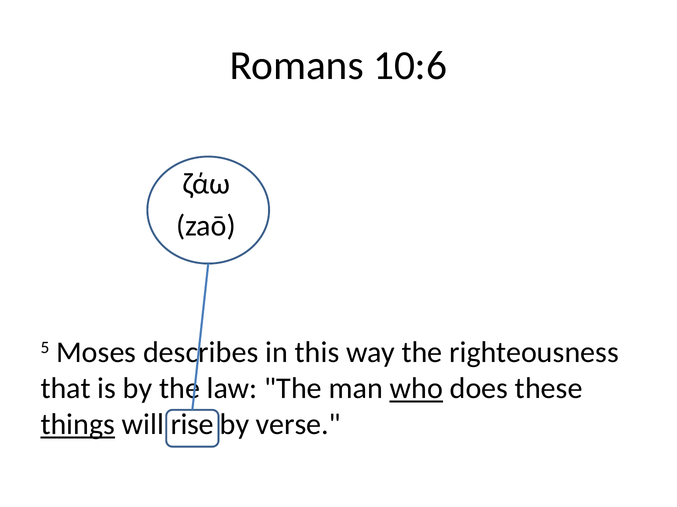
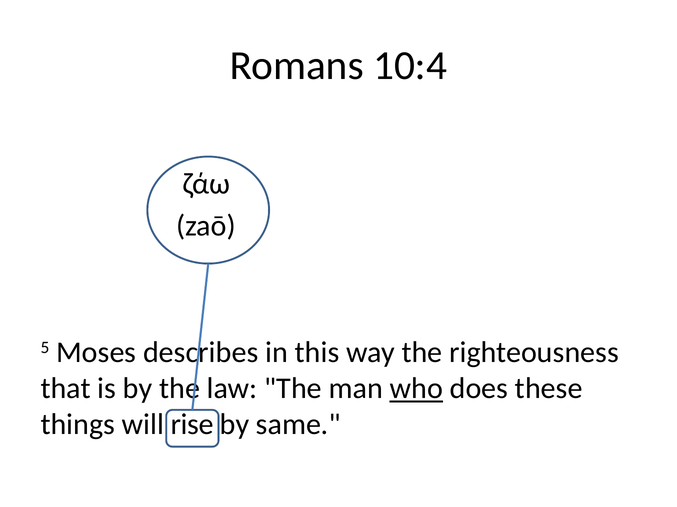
10:6: 10:6 -> 10:4
things underline: present -> none
verse: verse -> same
